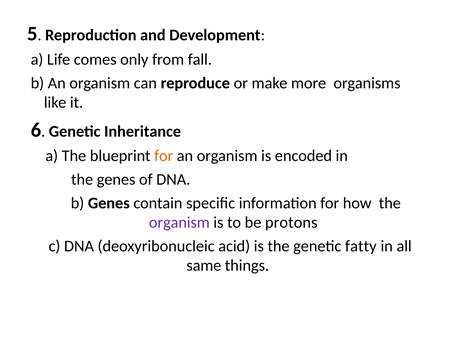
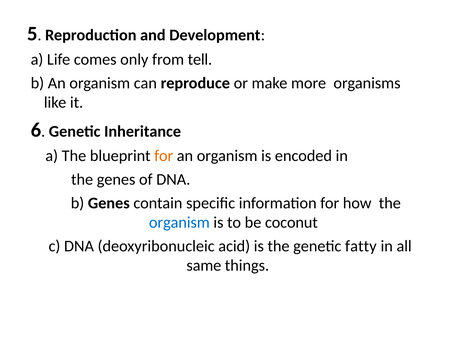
fall: fall -> tell
organism at (179, 222) colour: purple -> blue
protons: protons -> coconut
